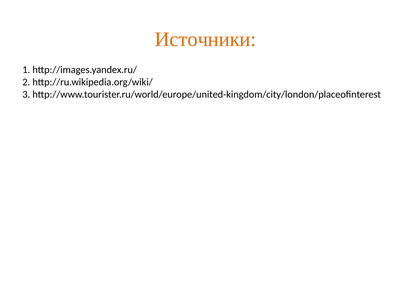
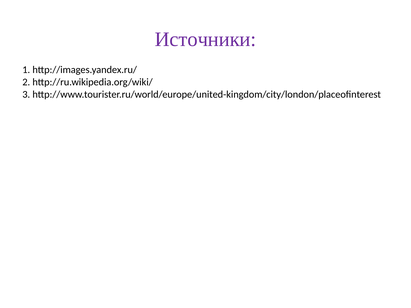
Источники colour: orange -> purple
